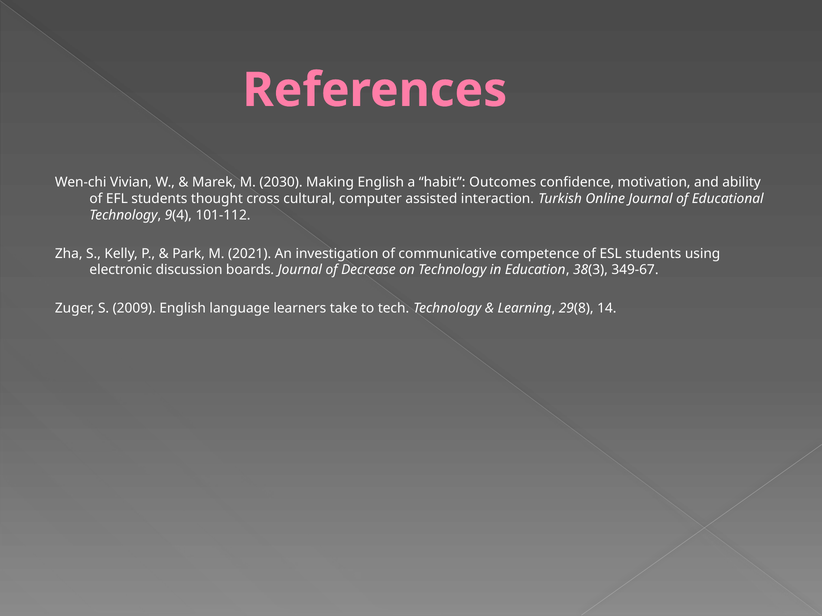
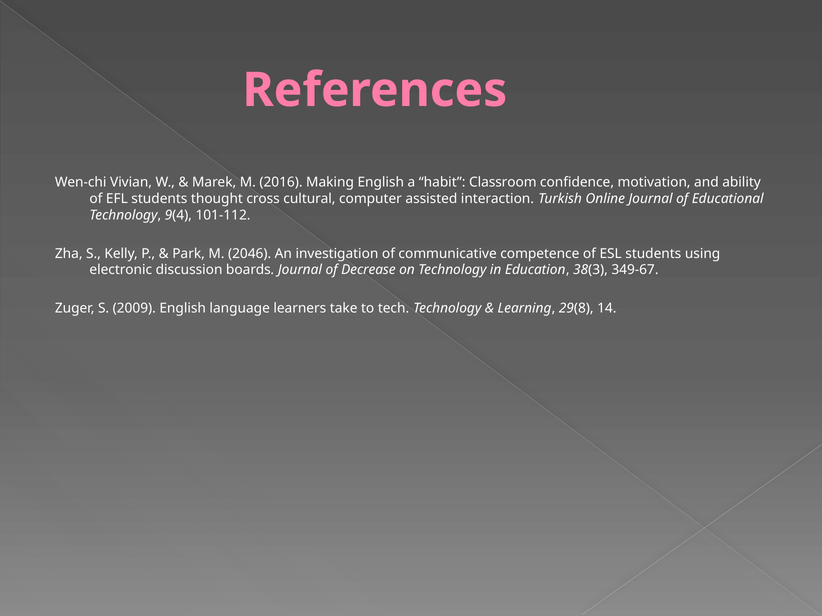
2030: 2030 -> 2016
Outcomes: Outcomes -> Classroom
2021: 2021 -> 2046
